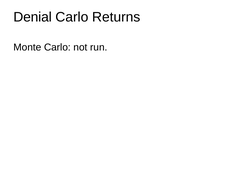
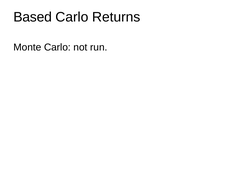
Denial: Denial -> Based
